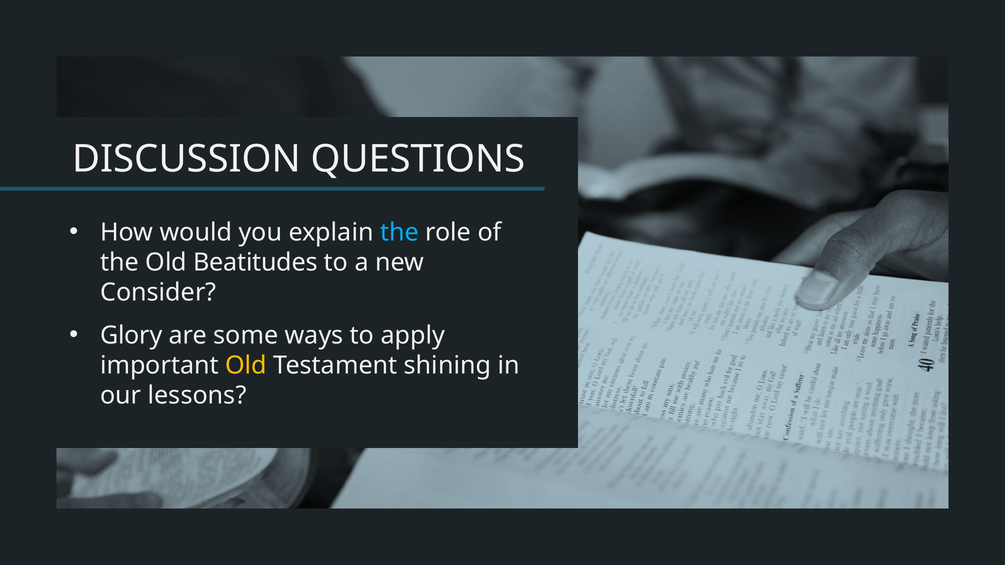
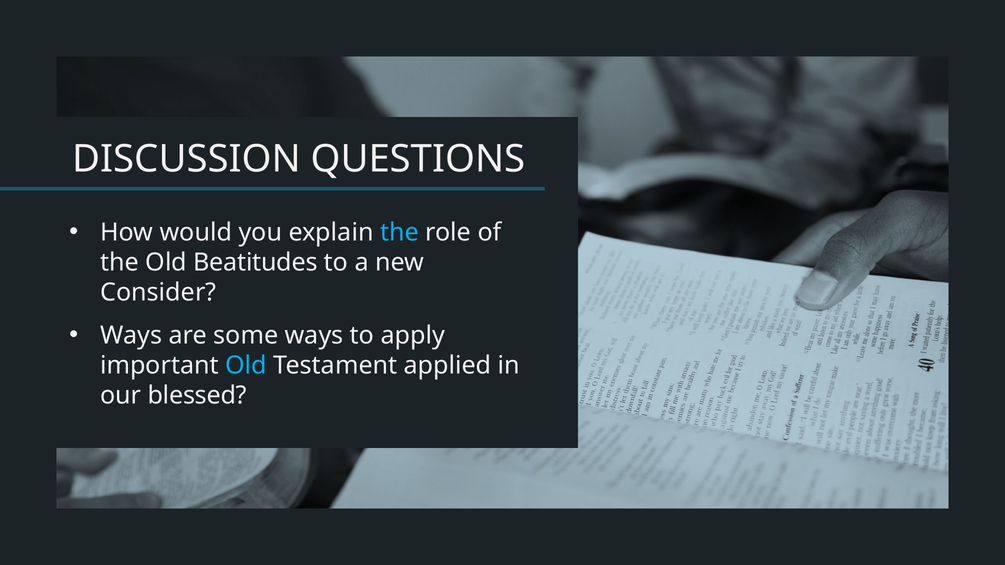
Glory at (131, 335): Glory -> Ways
Old at (246, 366) colour: yellow -> light blue
shining: shining -> applied
lessons: lessons -> blessed
